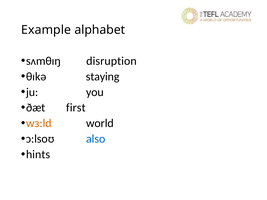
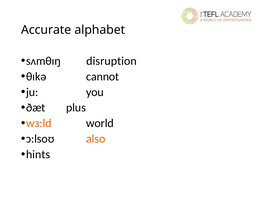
Example: Example -> Accurate
staying: staying -> cannot
first: first -> plus
also colour: blue -> orange
